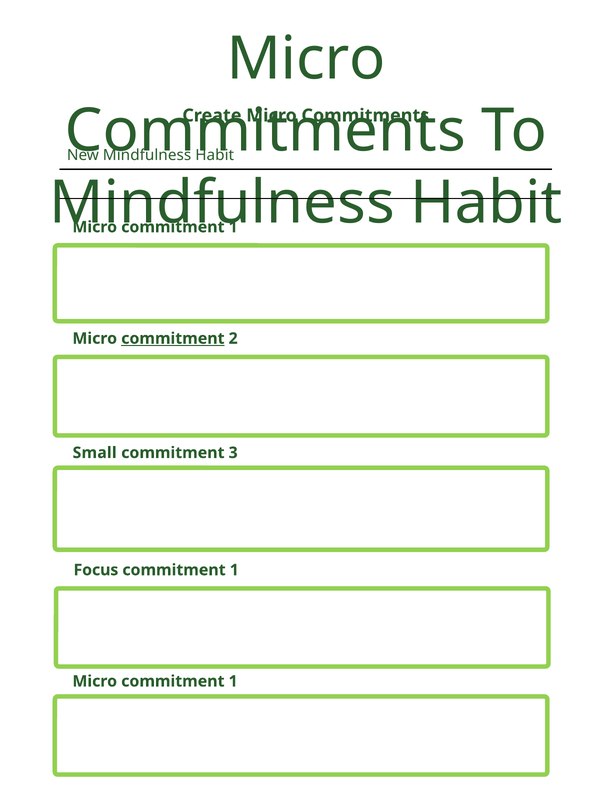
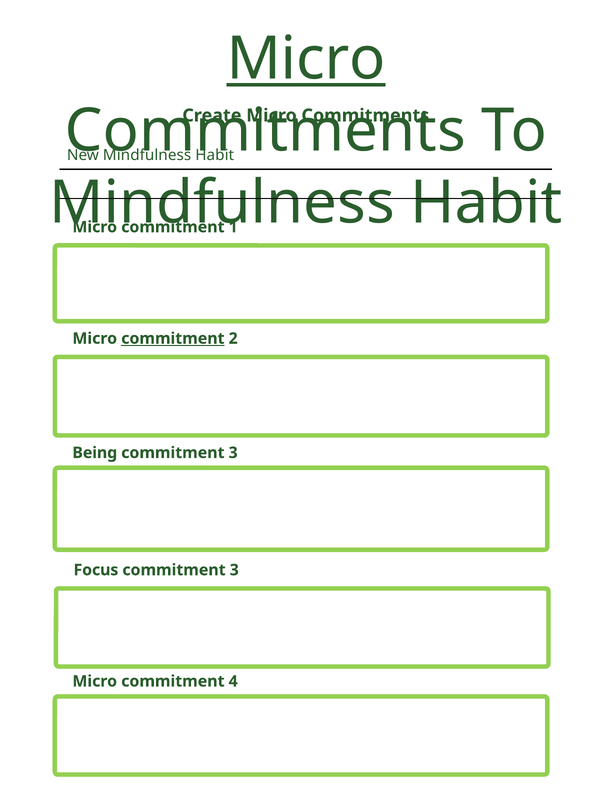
Micro at (306, 59) underline: none -> present
Small: Small -> Being
1 at (234, 570): 1 -> 3
1 at (233, 681): 1 -> 4
